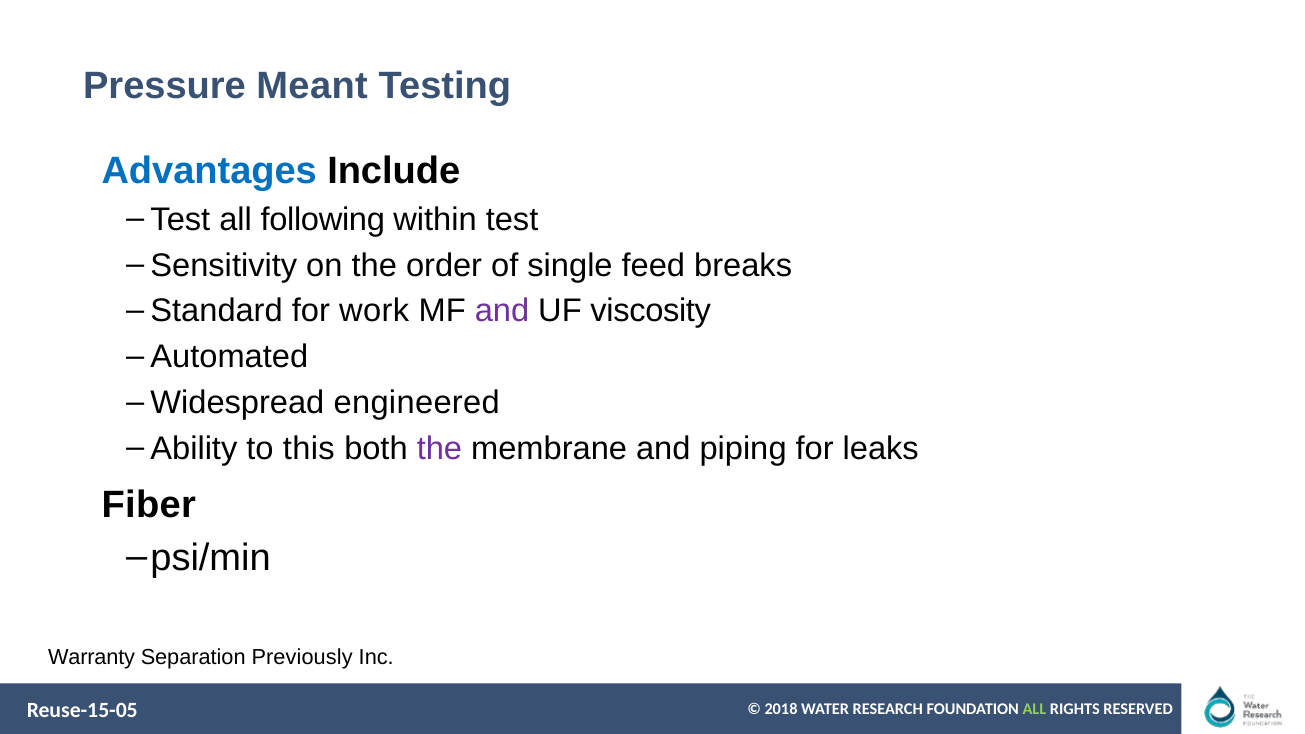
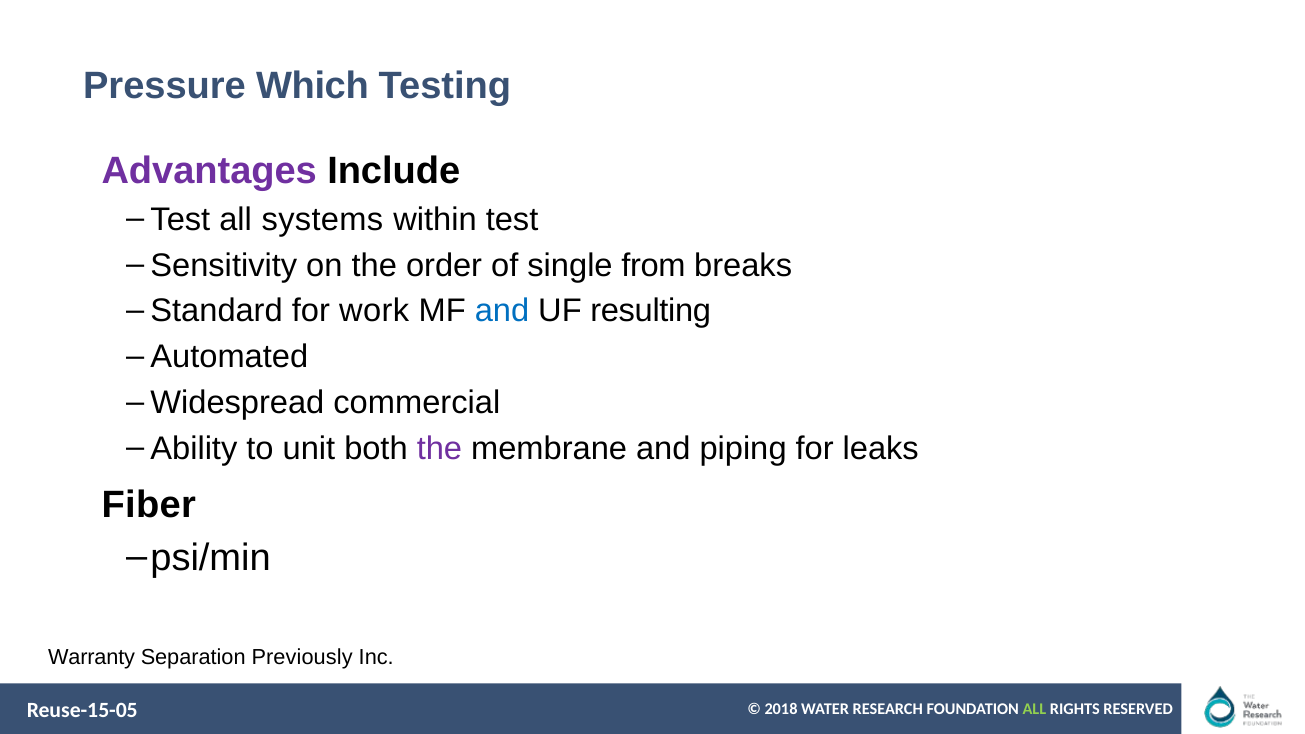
Meant: Meant -> Which
Advantages colour: blue -> purple
following: following -> systems
feed: feed -> from
and at (502, 311) colour: purple -> blue
viscosity: viscosity -> resulting
engineered: engineered -> commercial
this: this -> unit
